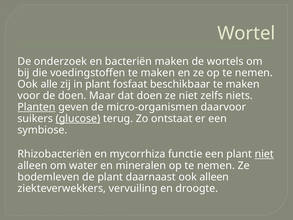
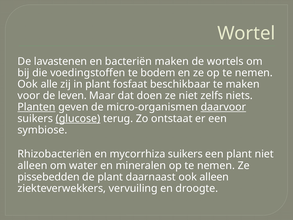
onderzoek: onderzoek -> lavastenen
voedingstoffen te maken: maken -> bodem
de doen: doen -> leven
daarvoor underline: none -> present
mycorrhiza functie: functie -> suikers
niet at (264, 154) underline: present -> none
bodemleven: bodemleven -> pissebedden
